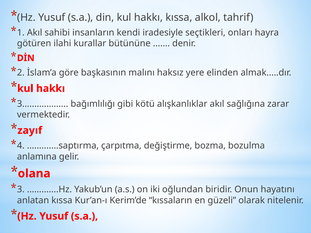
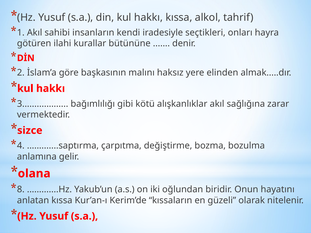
zayıf: zayıf -> sizce
3 at (21, 190): 3 -> 8
